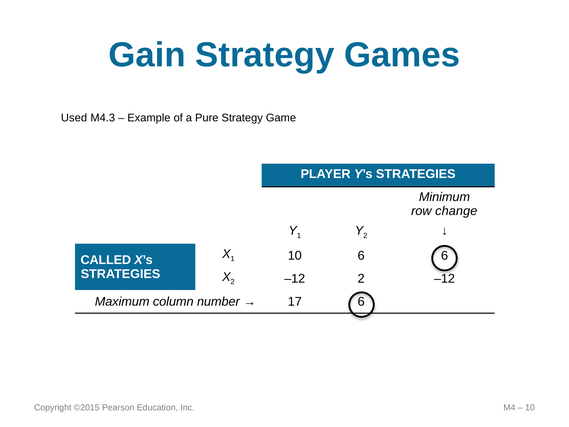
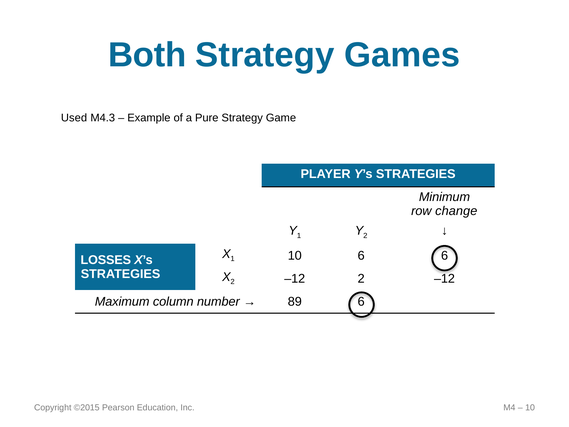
Gain: Gain -> Both
CALLED: CALLED -> LOSSES
17: 17 -> 89
